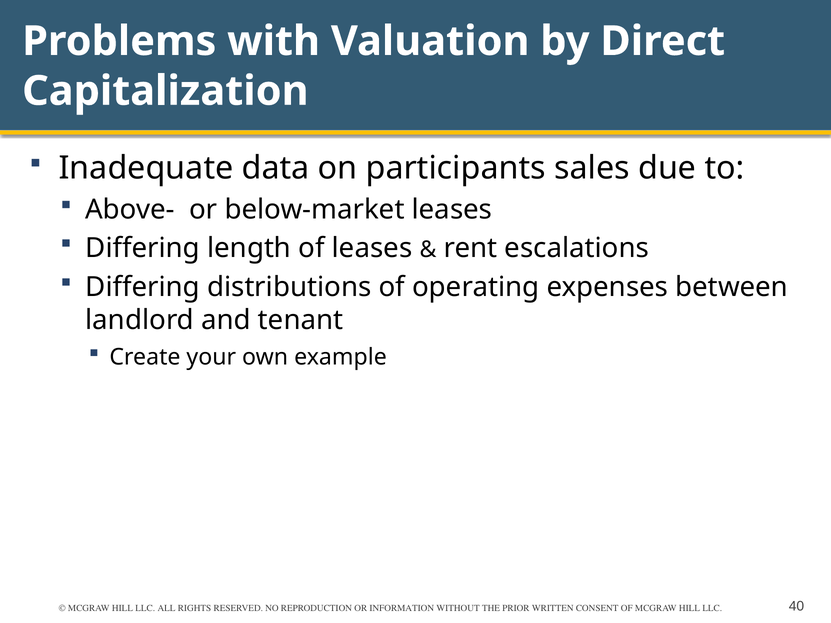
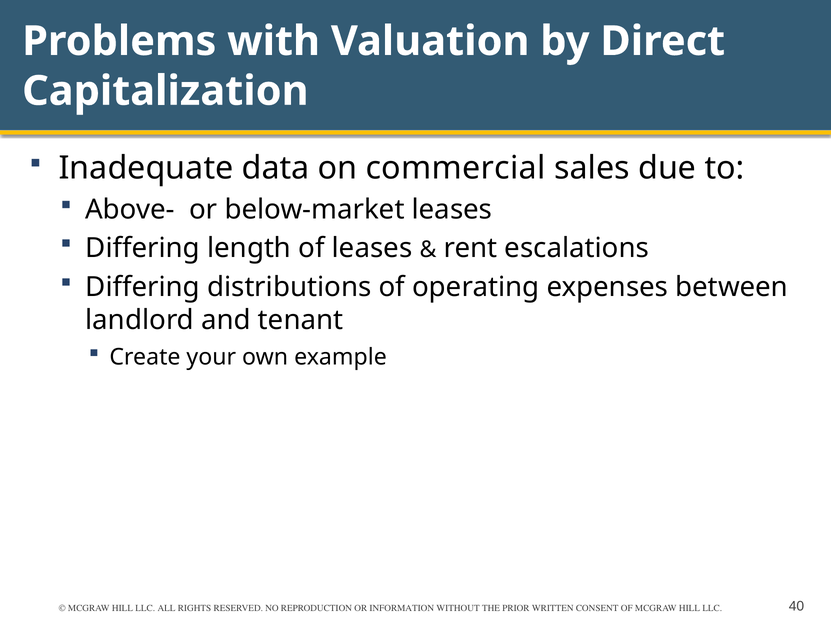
participants: participants -> commercial
